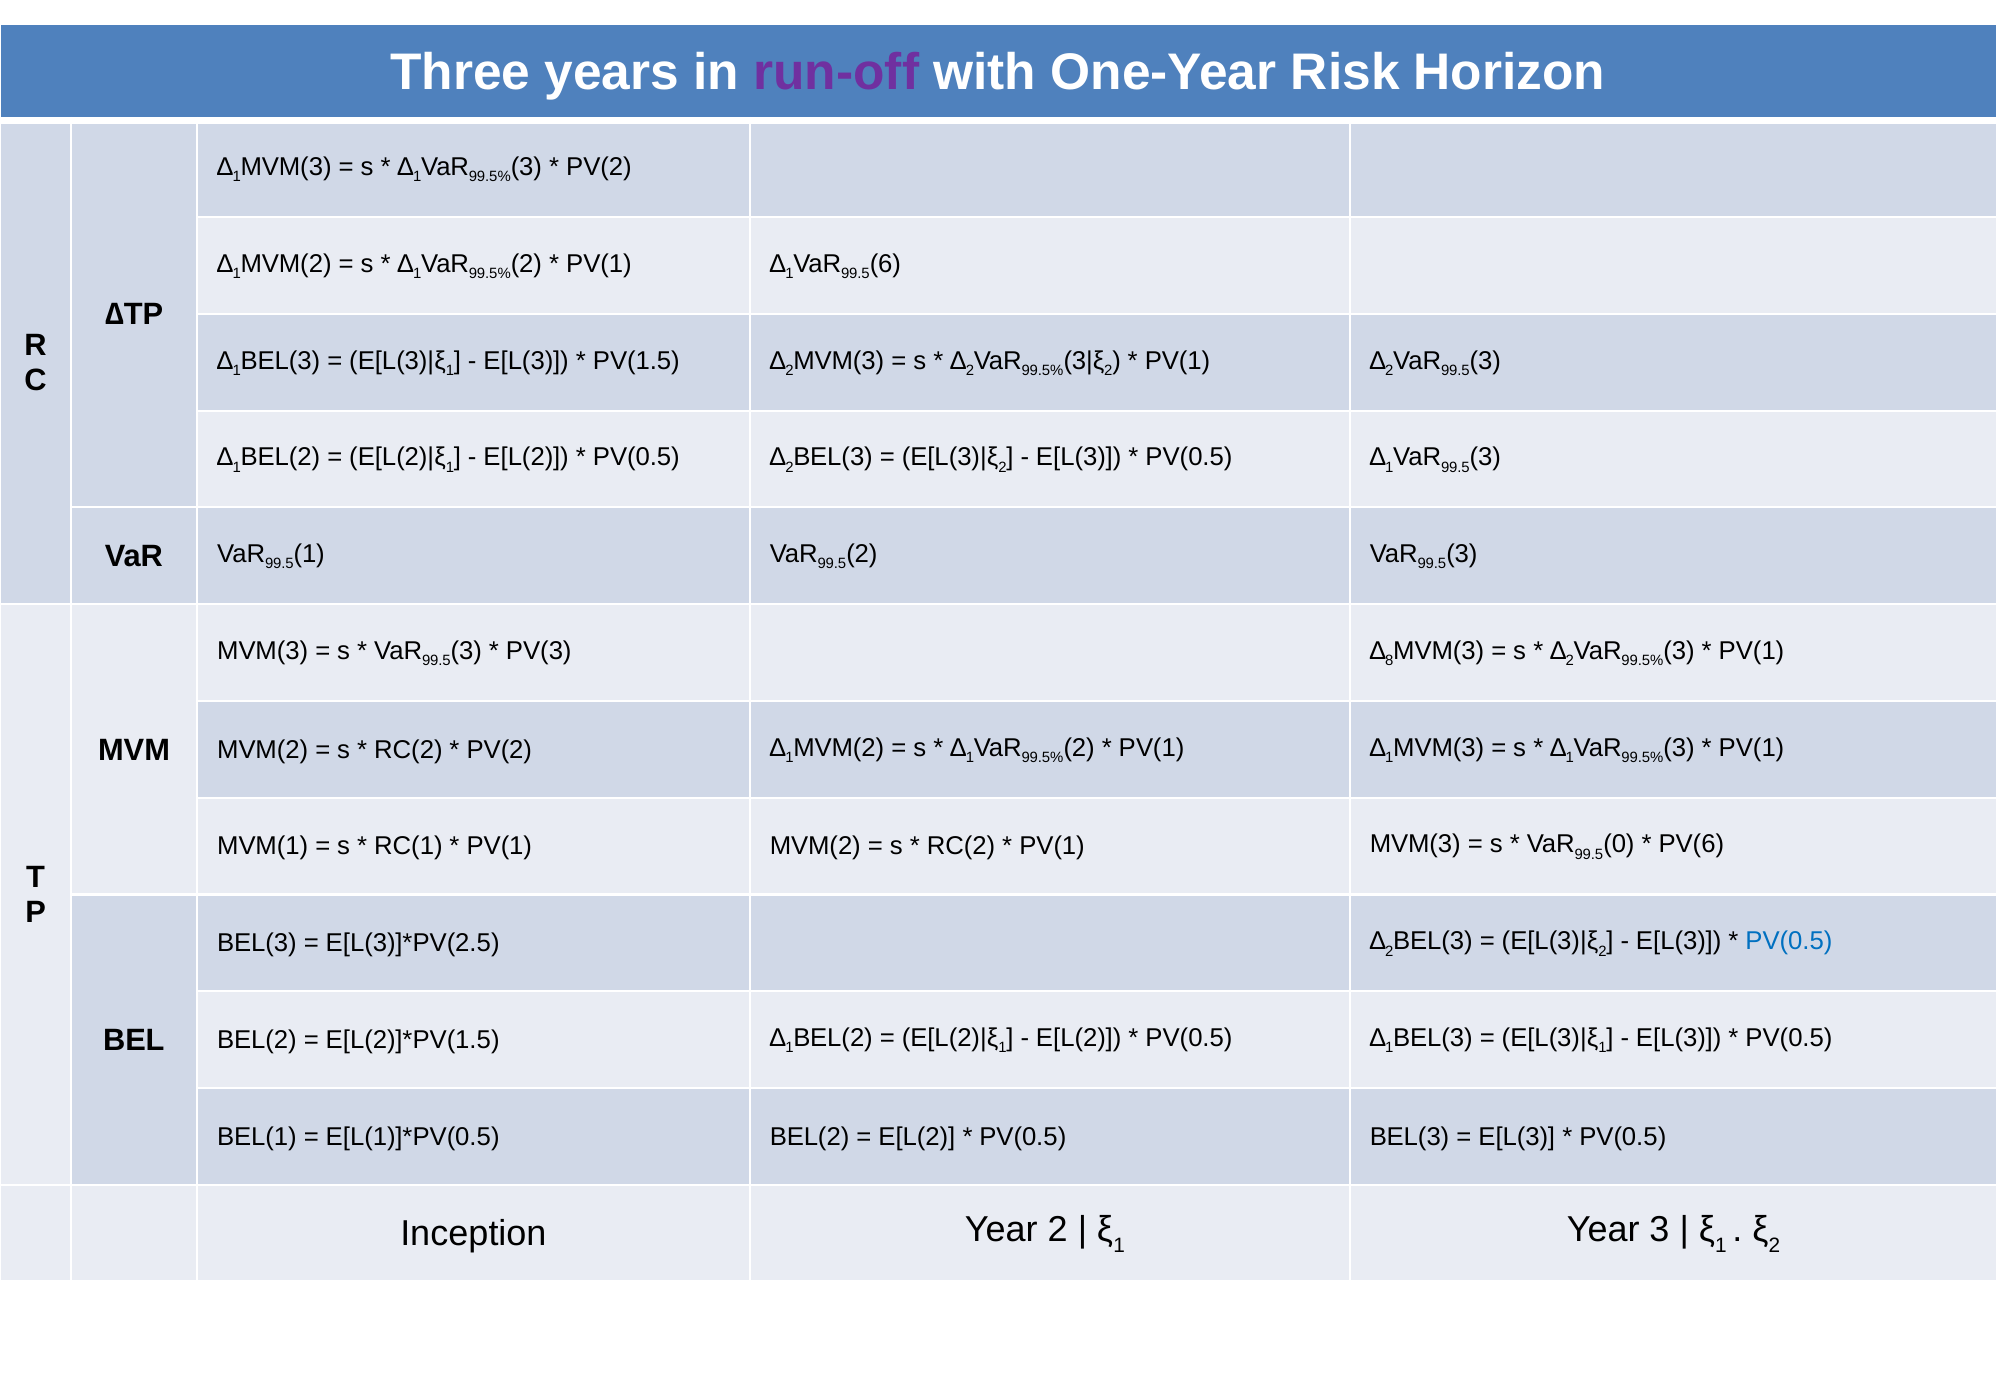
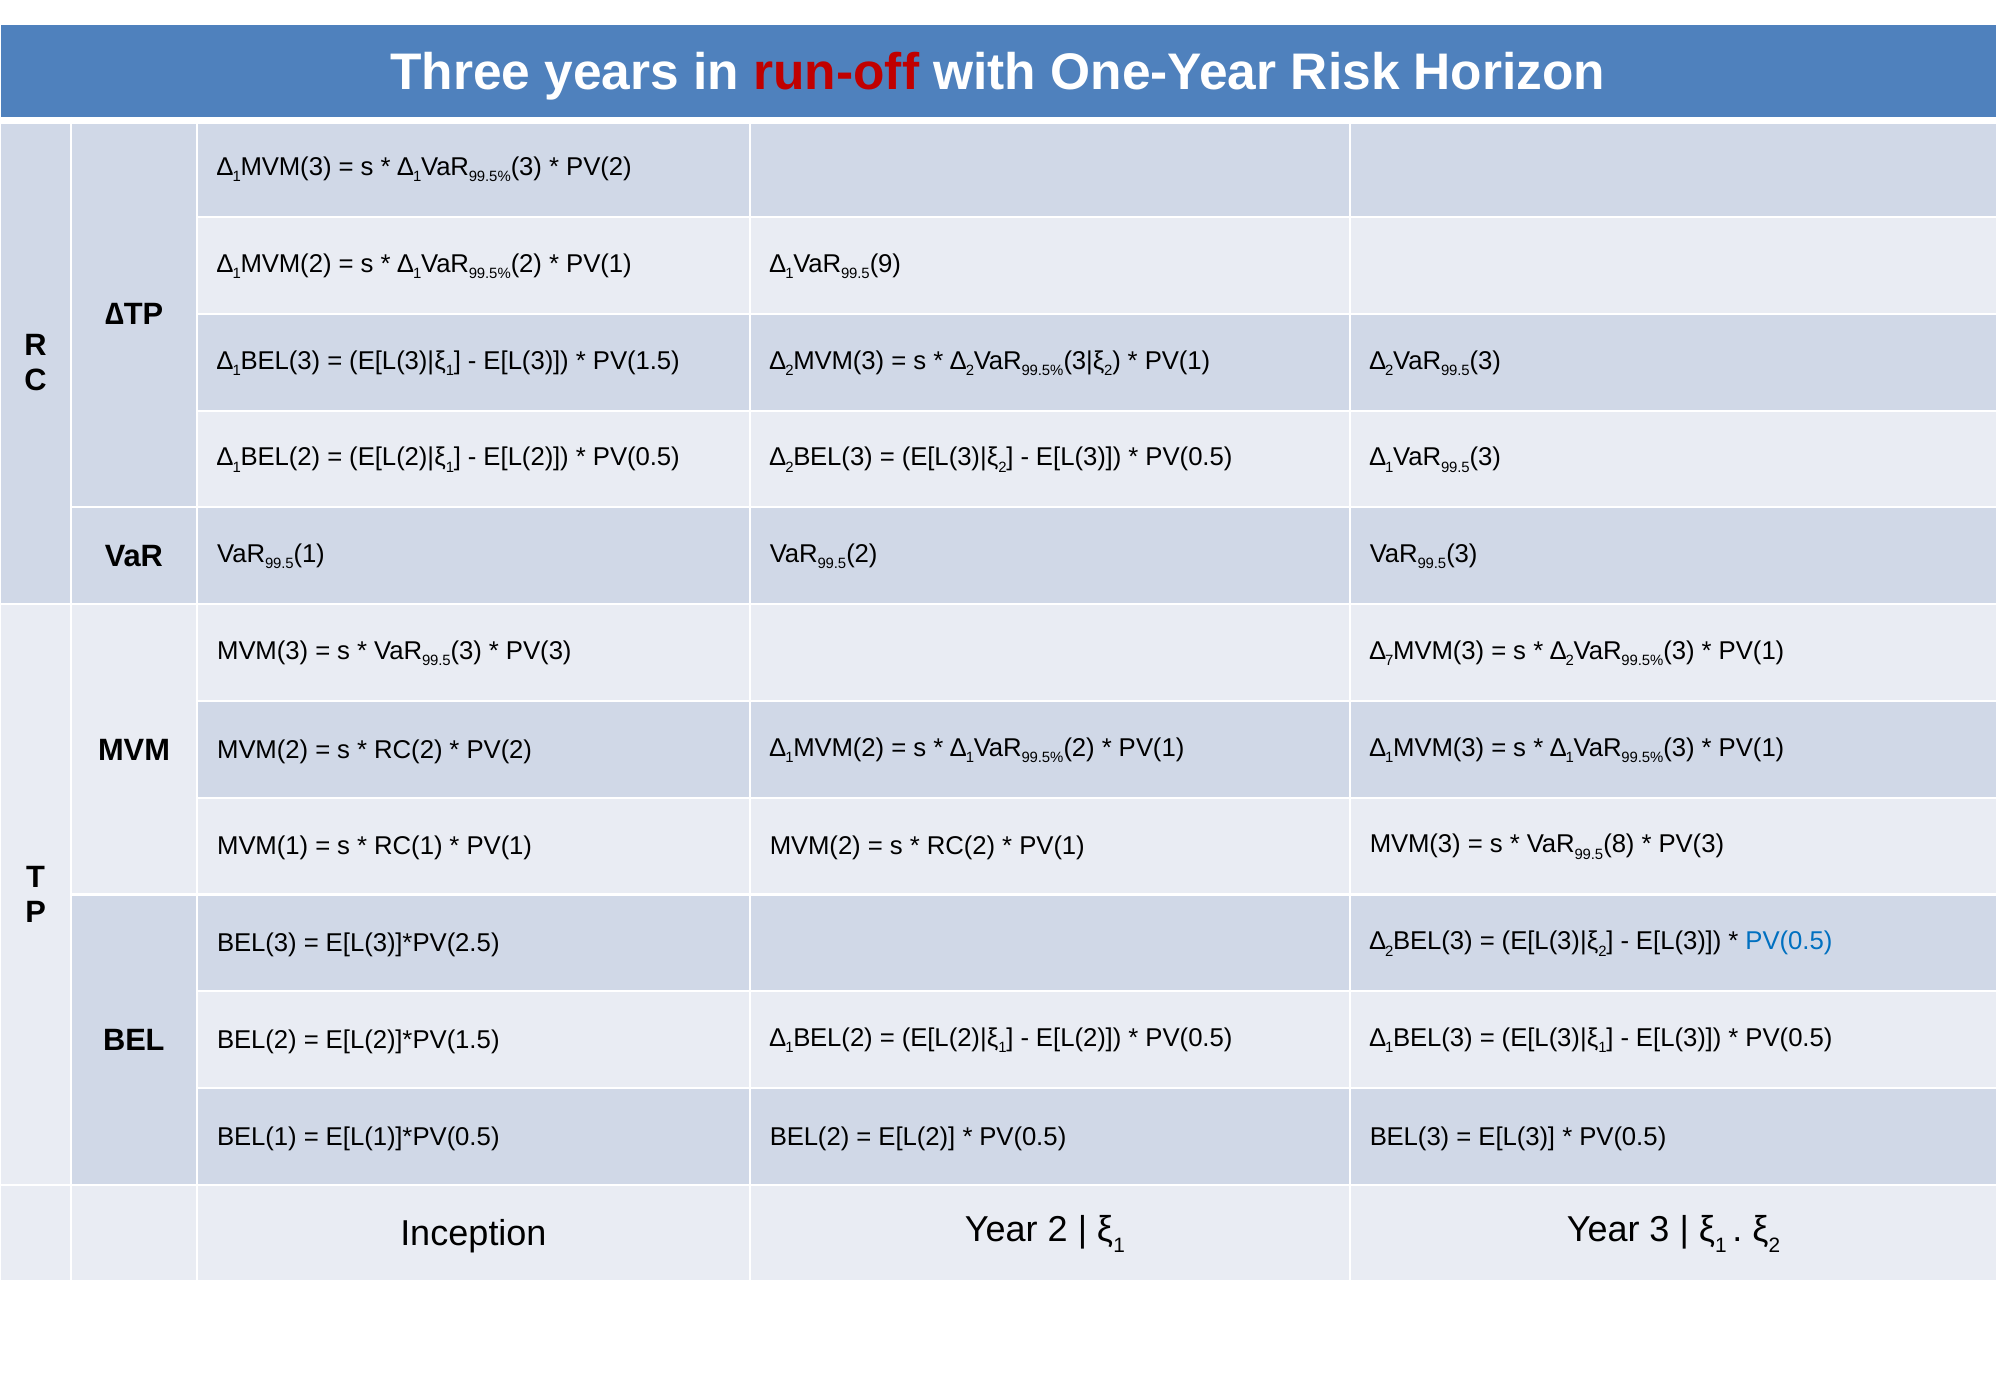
run-off colour: purple -> red
6: 6 -> 9
8: 8 -> 7
0: 0 -> 8
PV(6 at (1691, 844): PV(6 -> PV(3
